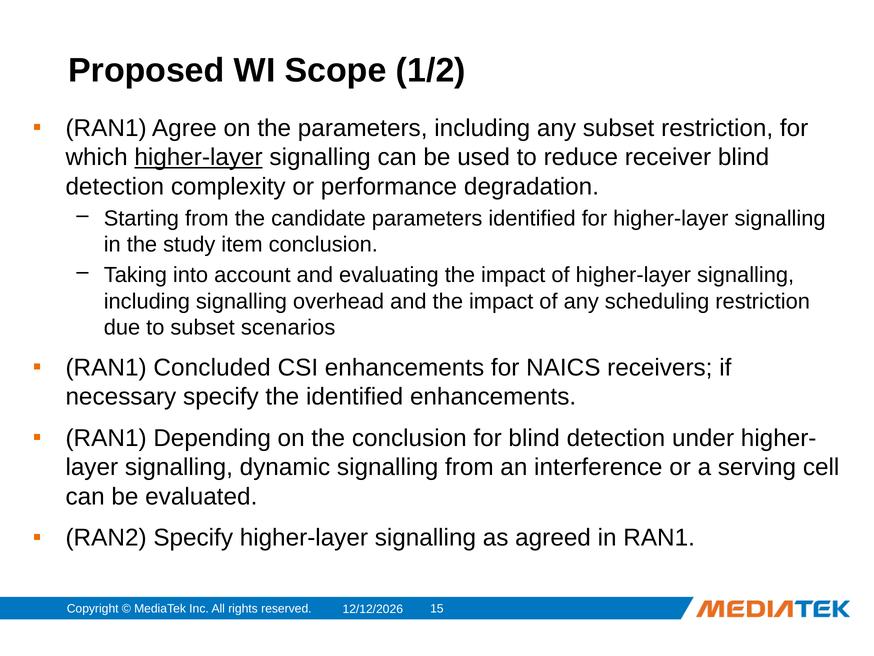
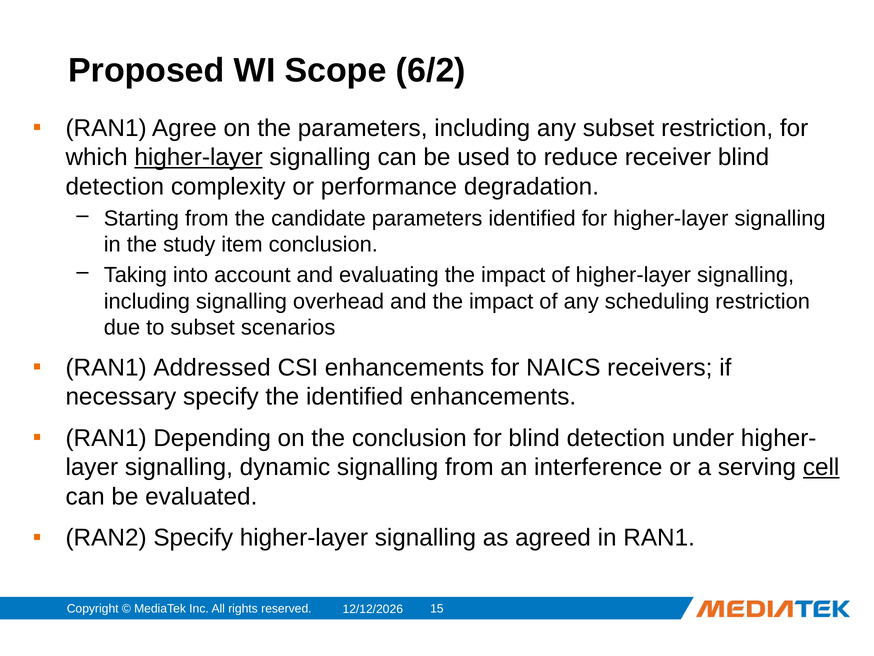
1/2: 1/2 -> 6/2
Concluded: Concluded -> Addressed
cell underline: none -> present
